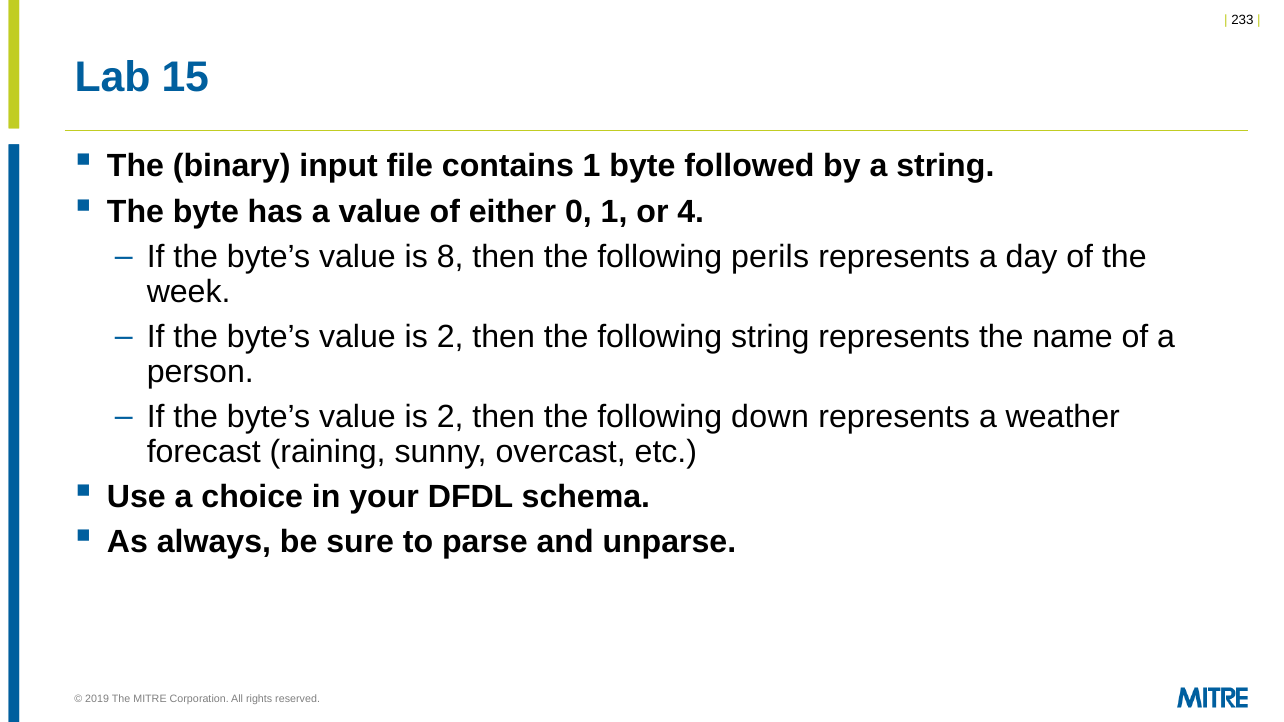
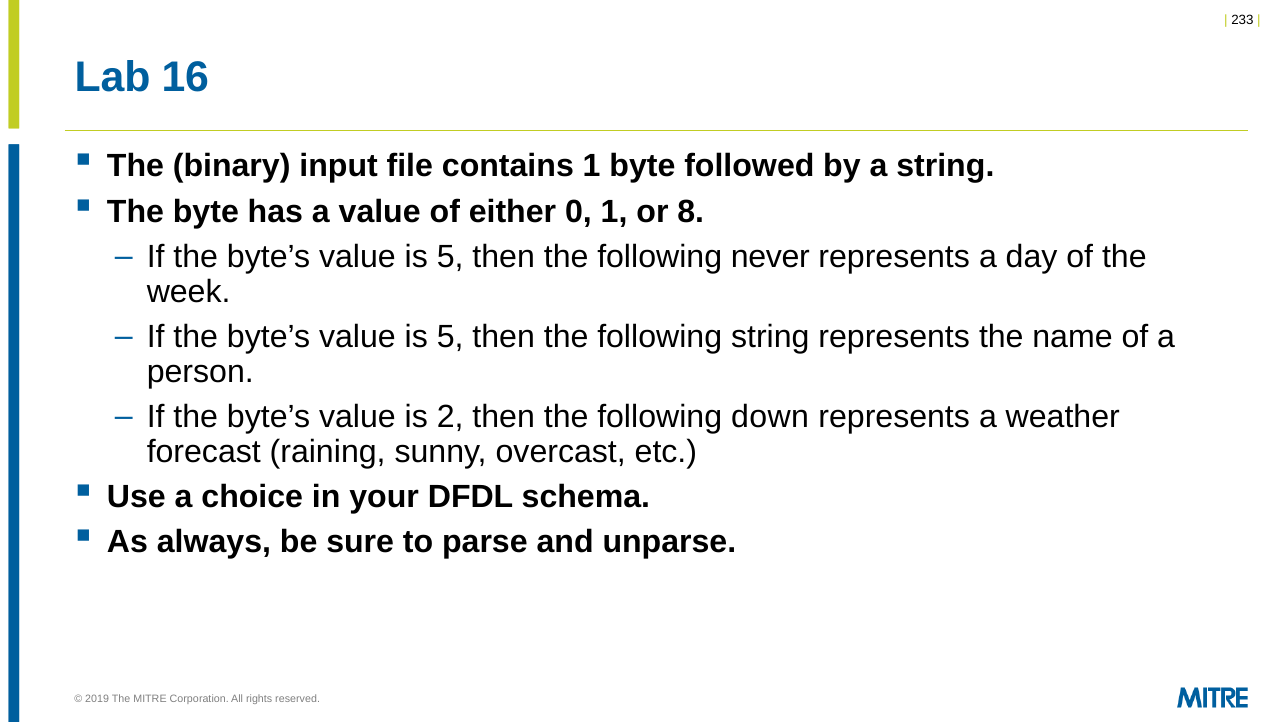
15: 15 -> 16
4: 4 -> 8
8 at (450, 257): 8 -> 5
perils: perils -> never
2 at (450, 337): 2 -> 5
